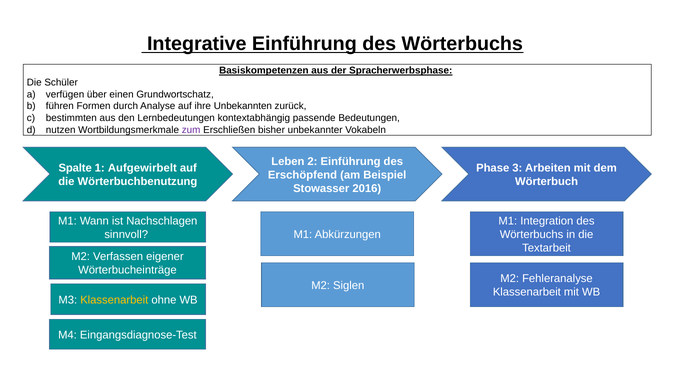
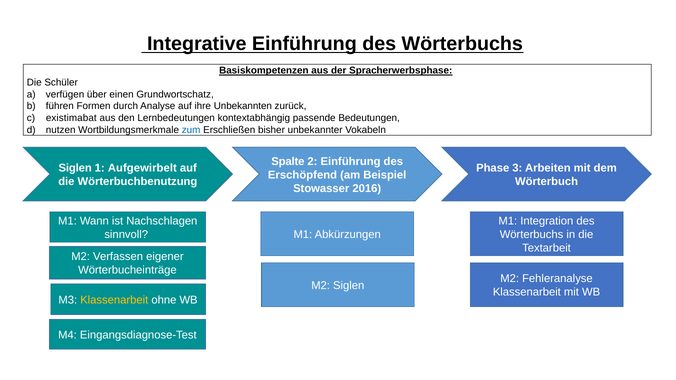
bestimmten: bestimmten -> existimabat
zum colour: purple -> blue
Leben: Leben -> Spalte
Spalte at (75, 168): Spalte -> Siglen
